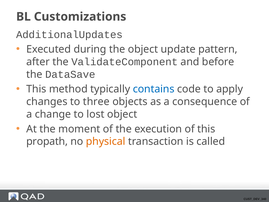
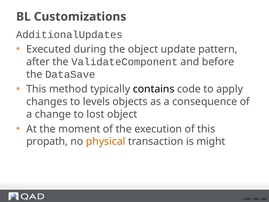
contains colour: blue -> black
three: three -> levels
called: called -> might
